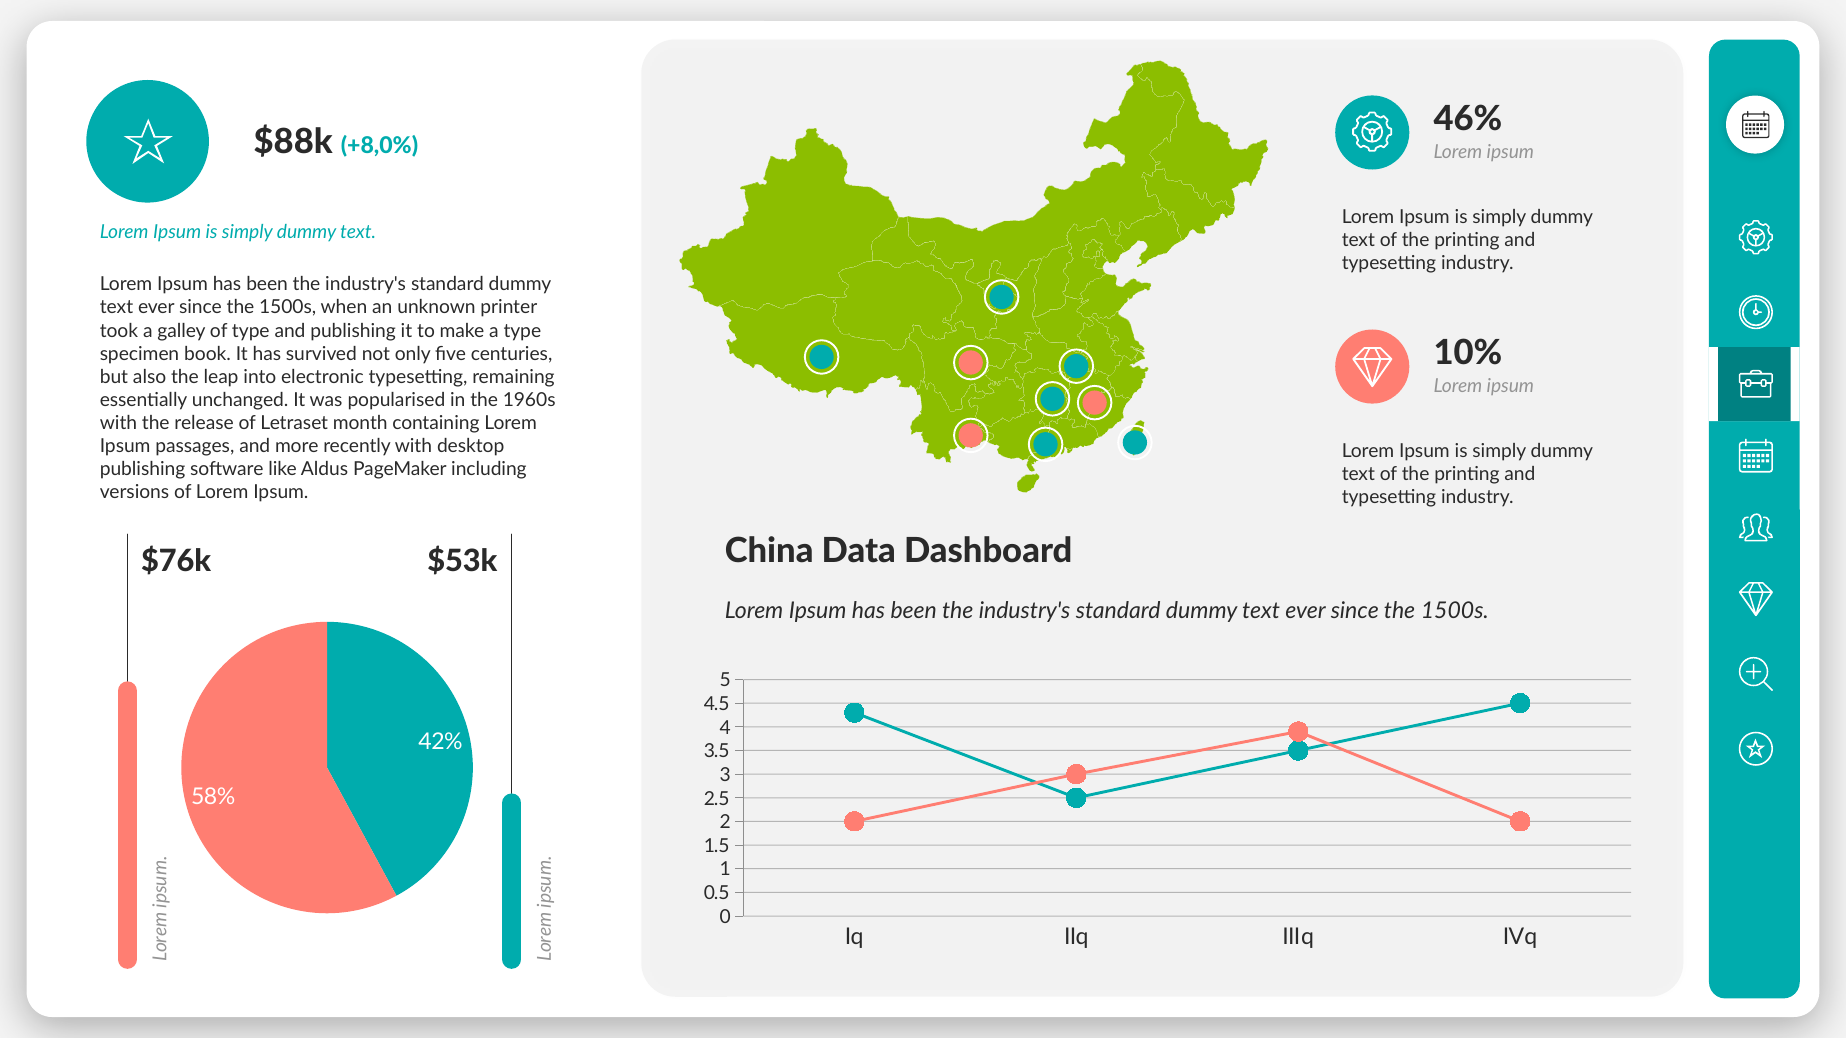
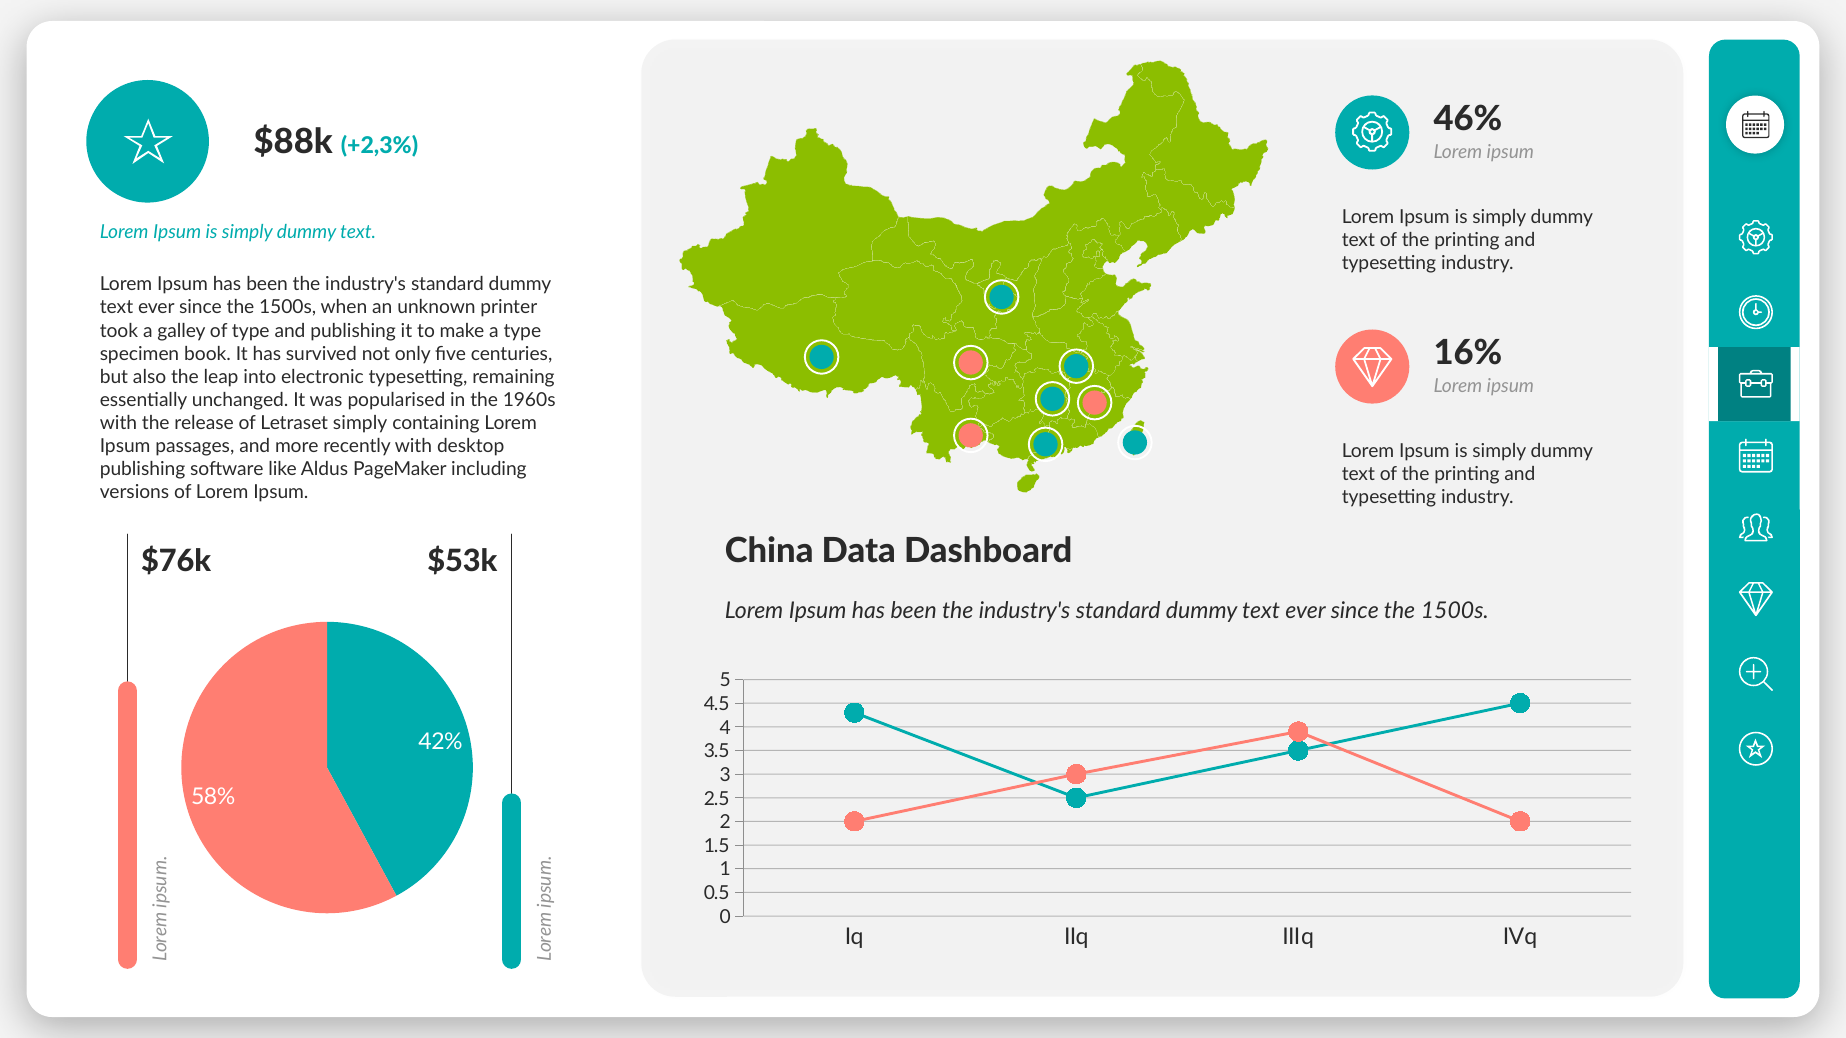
+8,0%: +8,0% -> +2,3%
10%: 10% -> 16%
Letraset month: month -> simply
